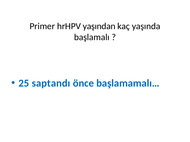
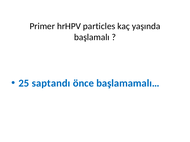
yaşından: yaşından -> particles
